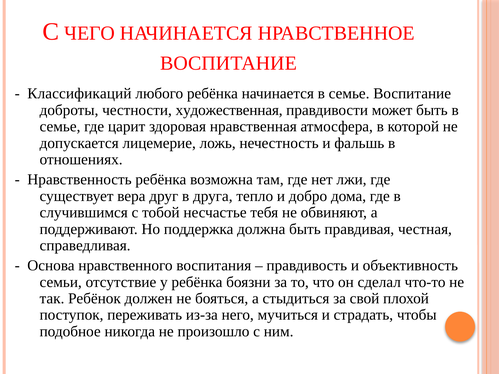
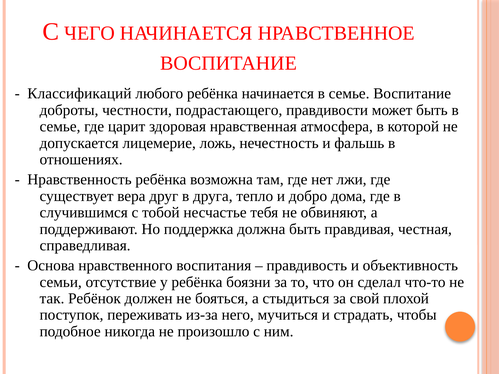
художественная: художественная -> подрастающего
